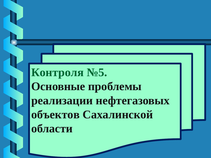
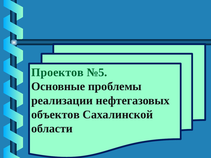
Контроля: Контроля -> Проектов
